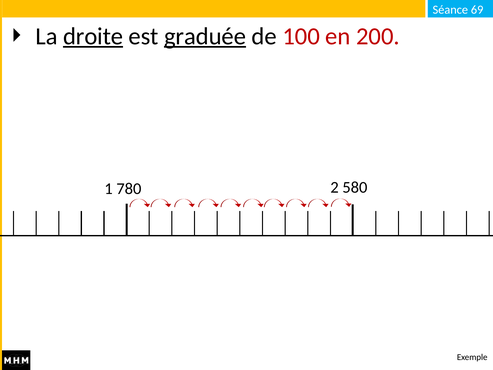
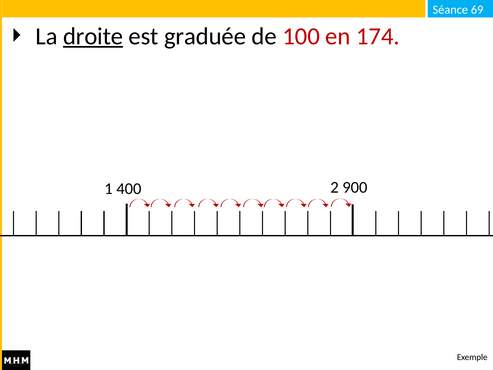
graduée underline: present -> none
200: 200 -> 174
780: 780 -> 400
580: 580 -> 900
